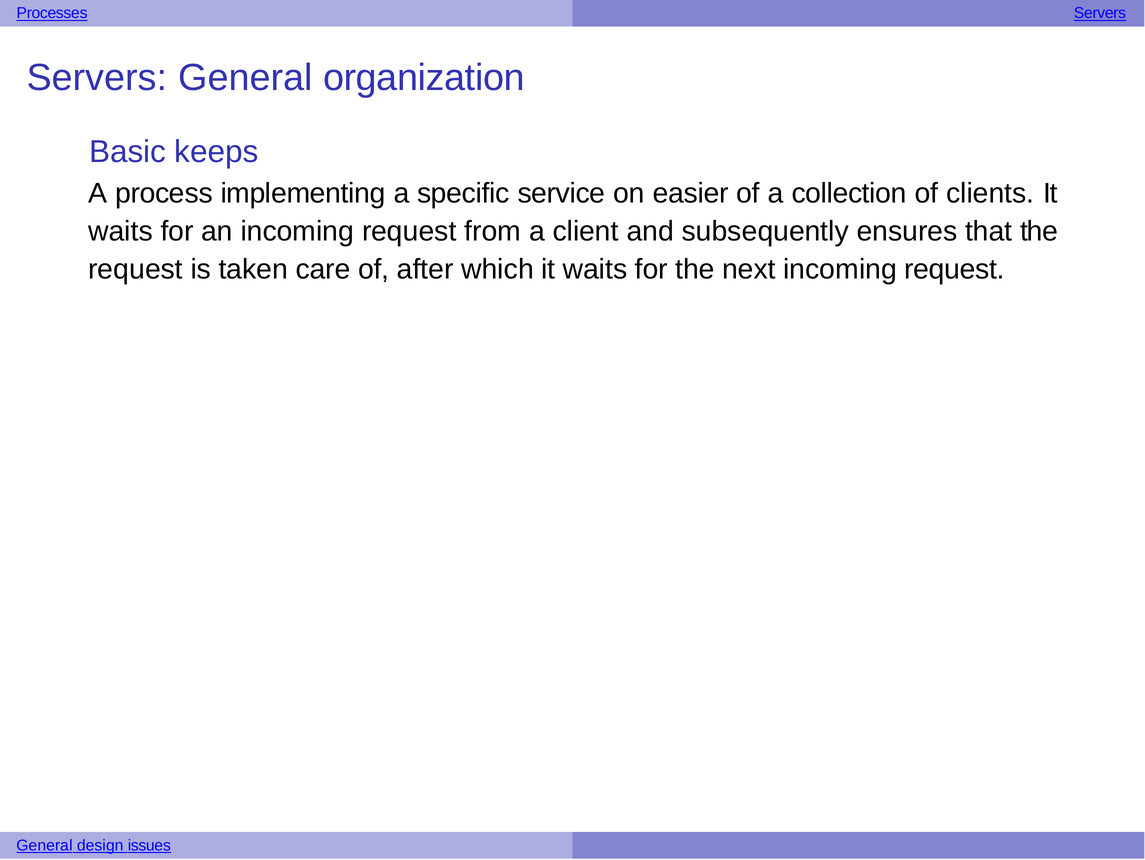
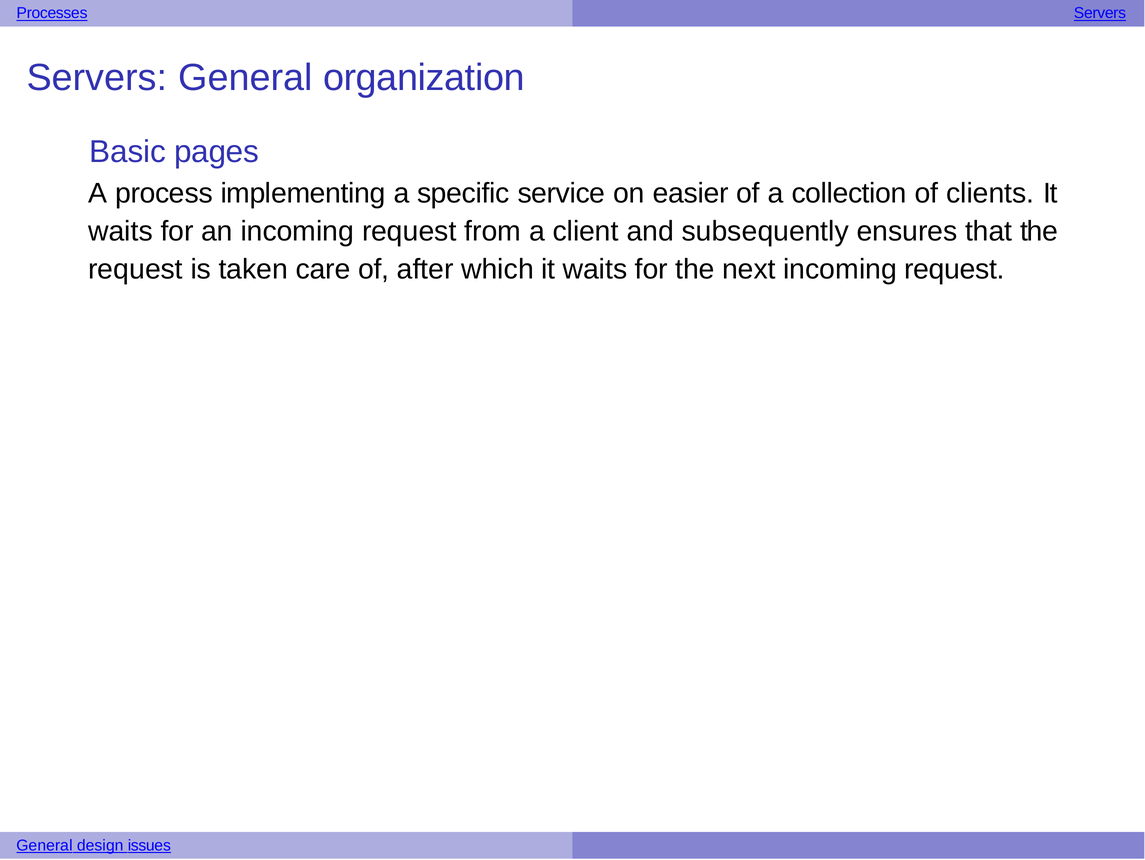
keeps: keeps -> pages
